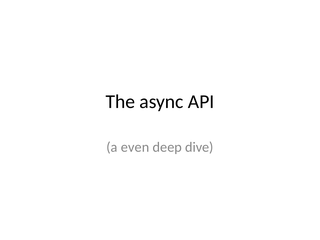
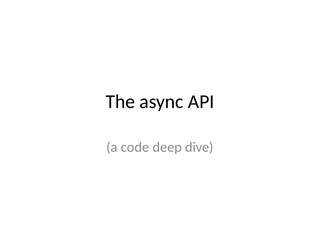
even: even -> code
